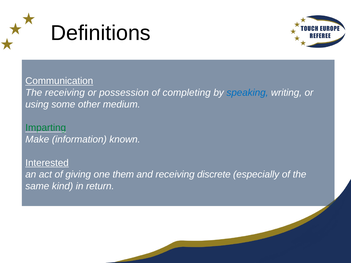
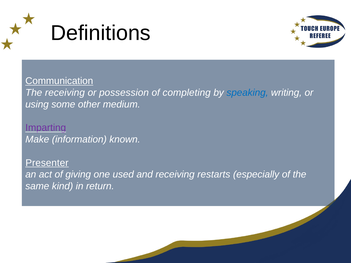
Imparting colour: green -> purple
Interested: Interested -> Presenter
them: them -> used
discrete: discrete -> restarts
